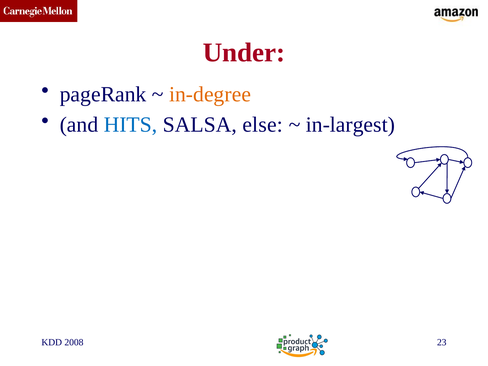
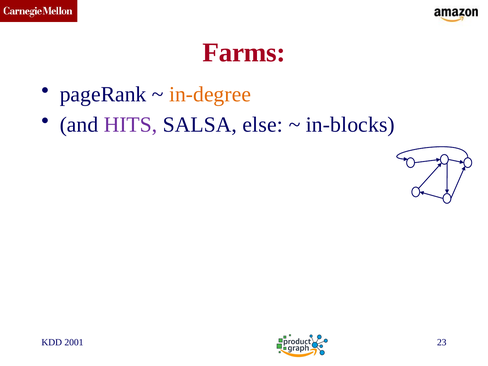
Under: Under -> Farms
HITS colour: blue -> purple
in-largest: in-largest -> in-blocks
2008: 2008 -> 2001
